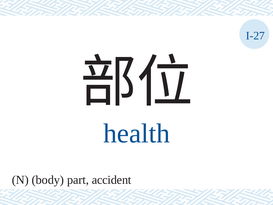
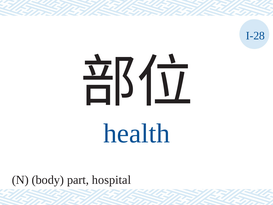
I-27: I-27 -> I-28
accident: accident -> hospital
